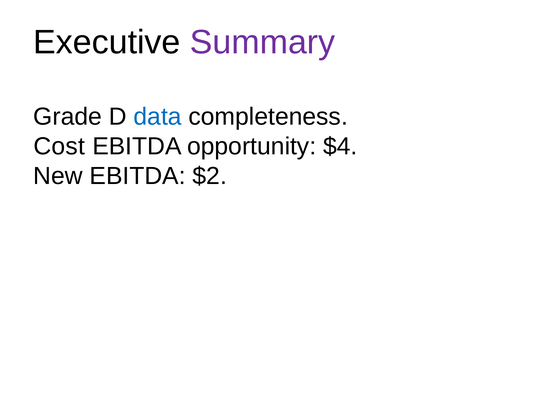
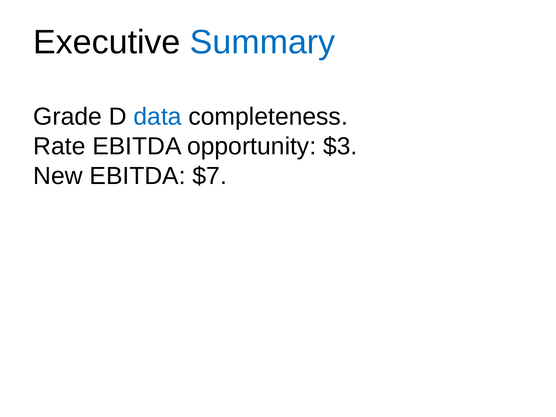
Summary colour: purple -> blue
Cost: Cost -> Rate
$4: $4 -> $3
$2: $2 -> $7
